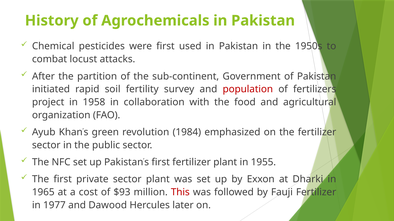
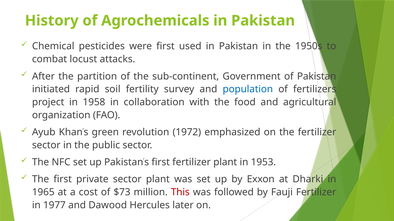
population colour: red -> blue
1984: 1984 -> 1972
1955: 1955 -> 1953
$93: $93 -> $73
